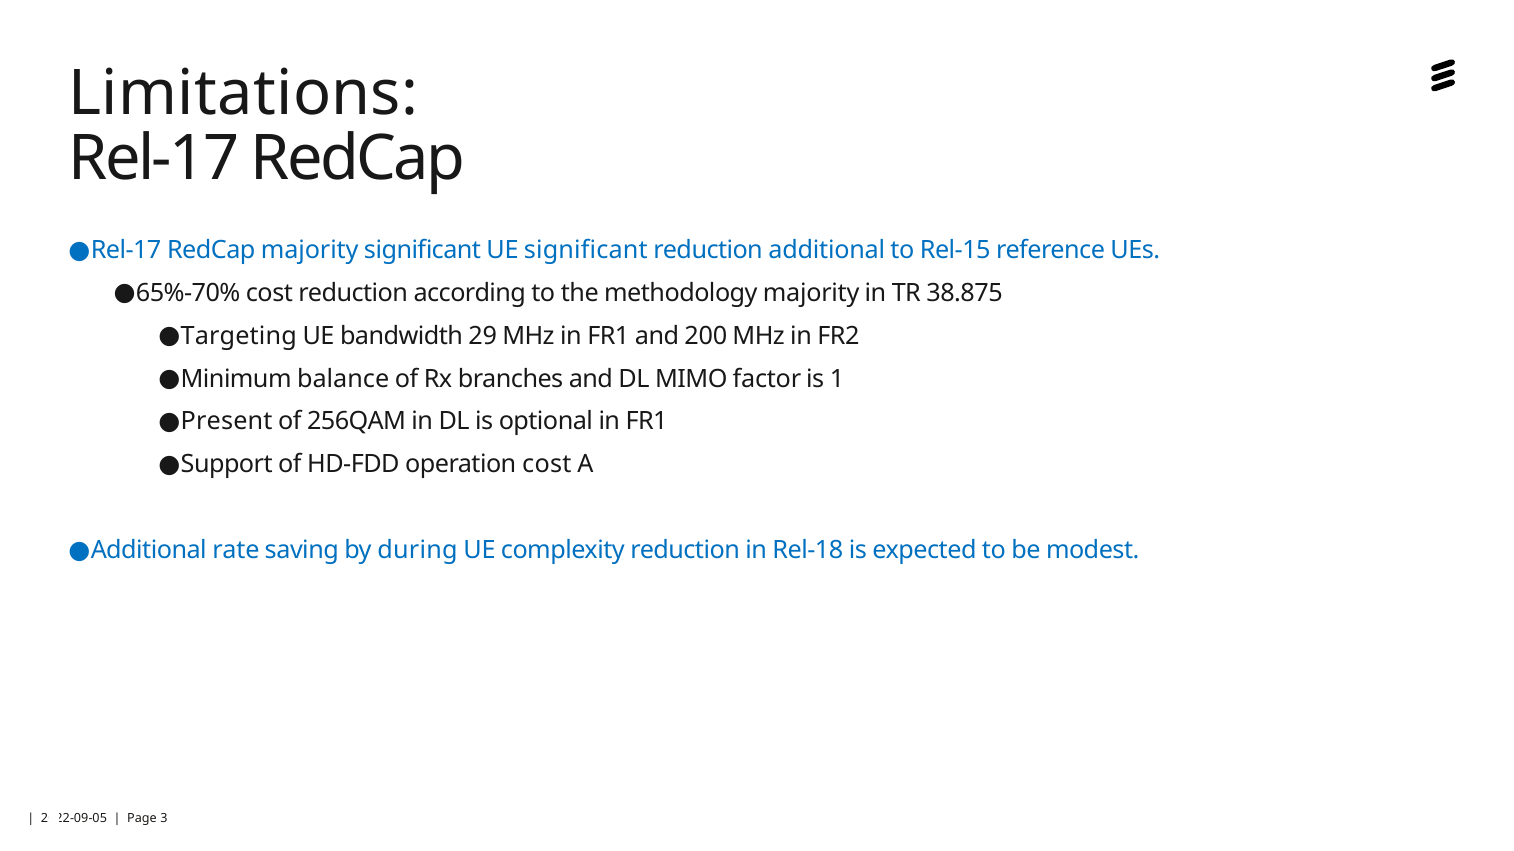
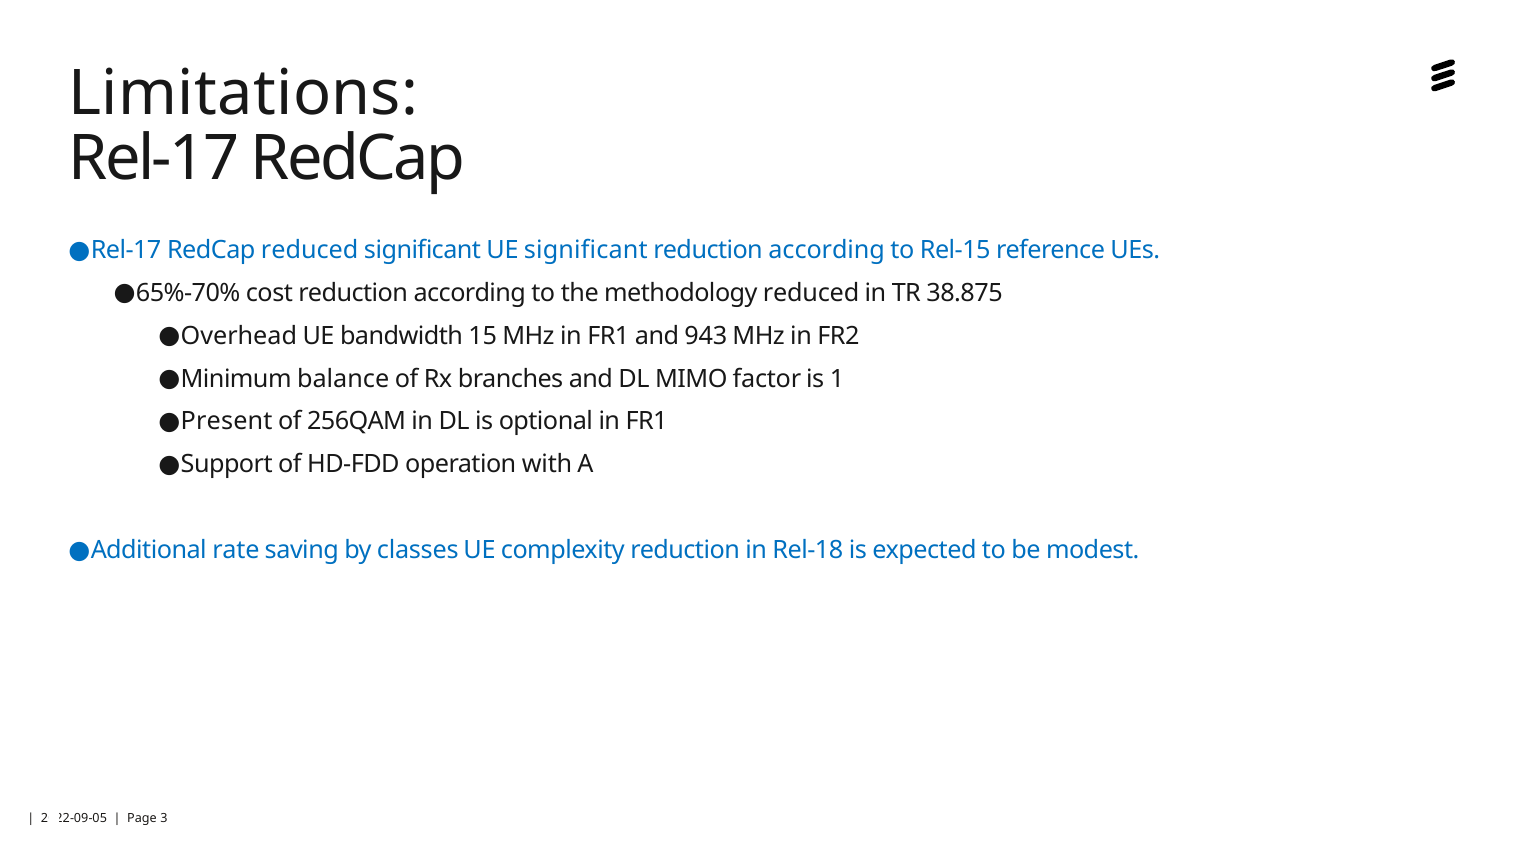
RedCap majority: majority -> reduced
additional at (827, 250): additional -> according
methodology majority: majority -> reduced
Targeting: Targeting -> Overhead
29: 29 -> 15
200: 200 -> 943
operation cost: cost -> with
during: during -> classes
